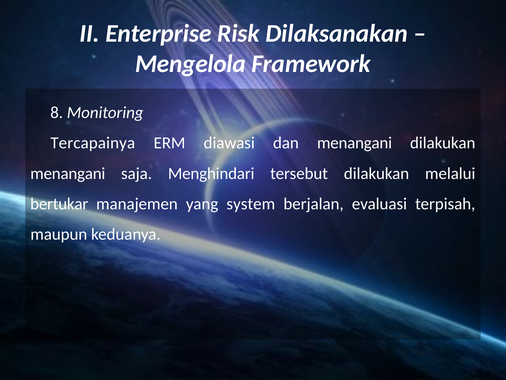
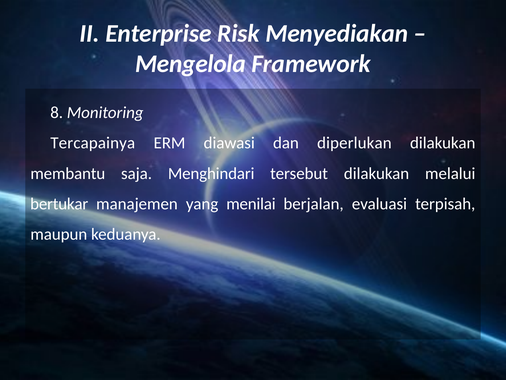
Dilaksanakan: Dilaksanakan -> Menyediakan
dan menangani: menangani -> diperlukan
menangani at (68, 173): menangani -> membantu
system: system -> menilai
